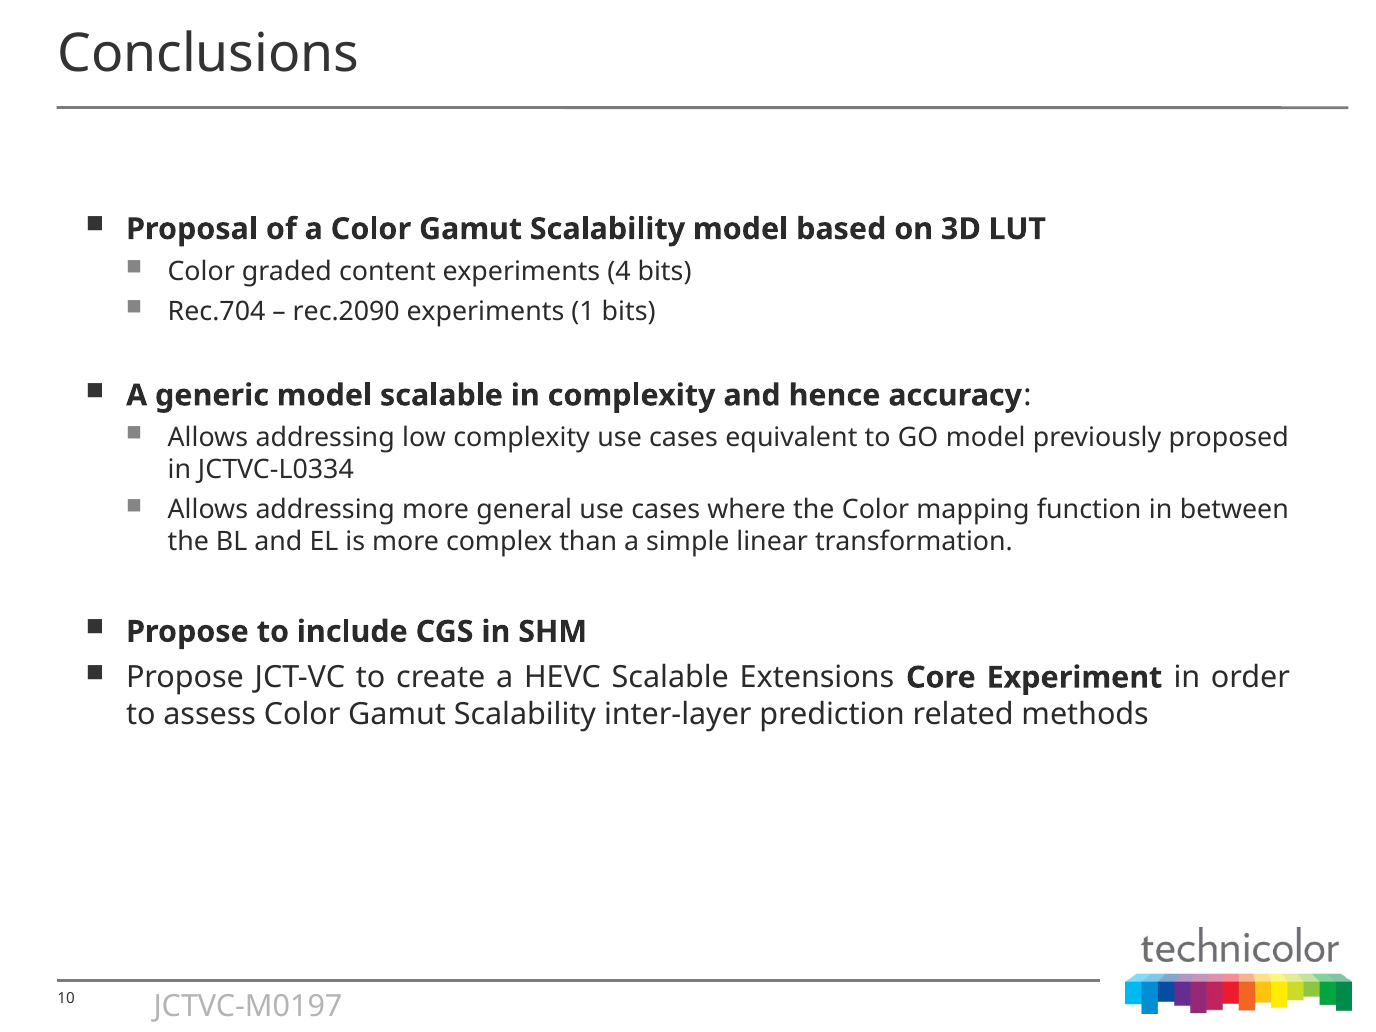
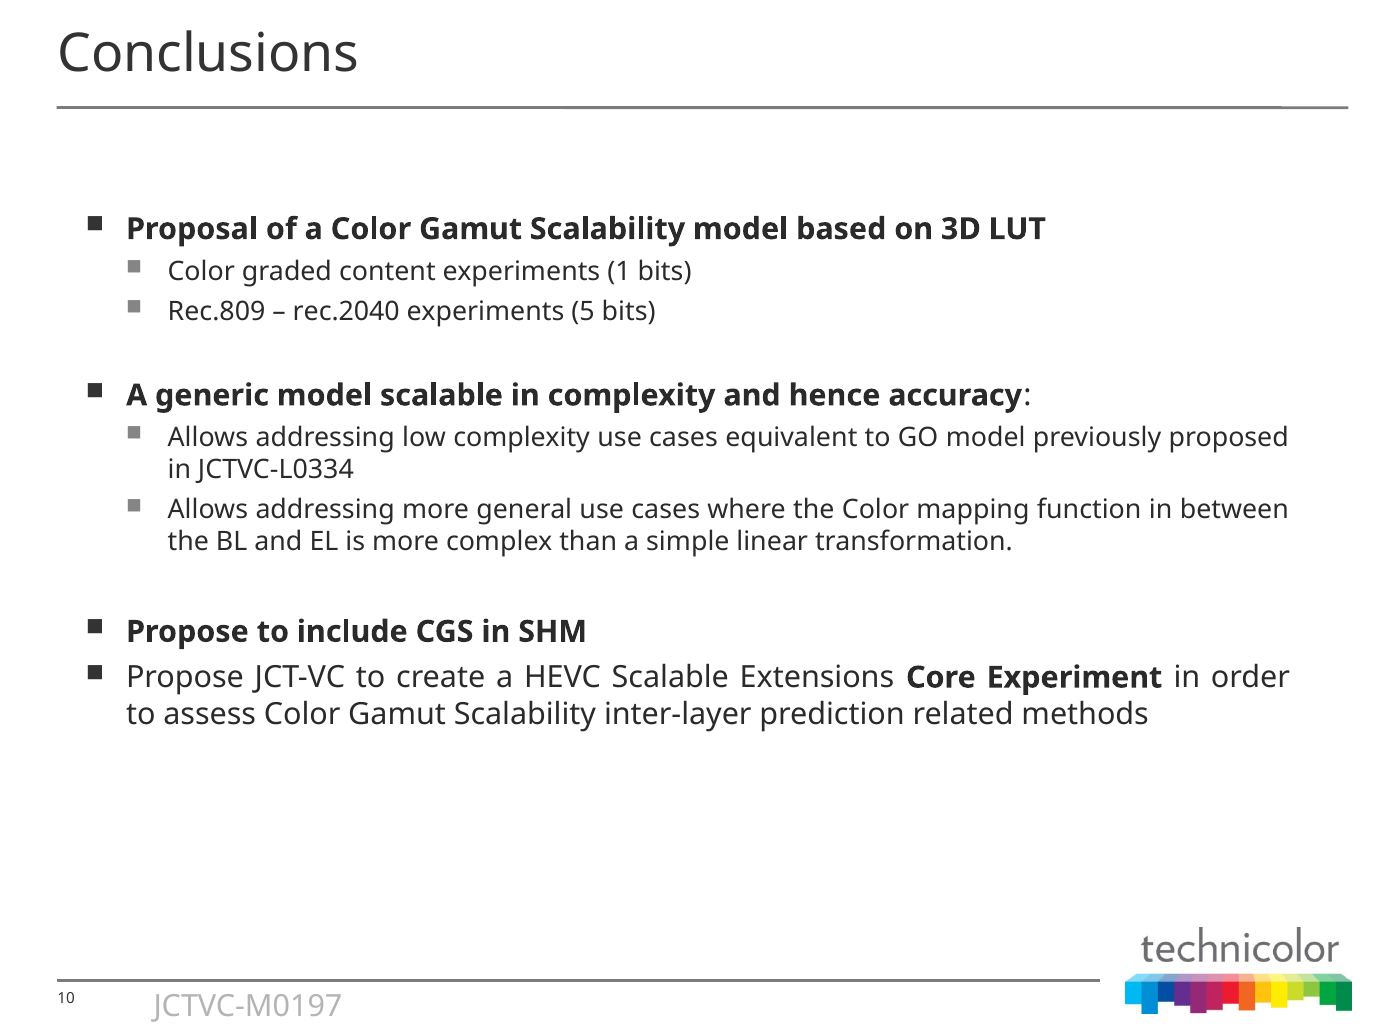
4: 4 -> 1
Rec.704: Rec.704 -> Rec.809
rec.2090: rec.2090 -> rec.2040
1: 1 -> 5
